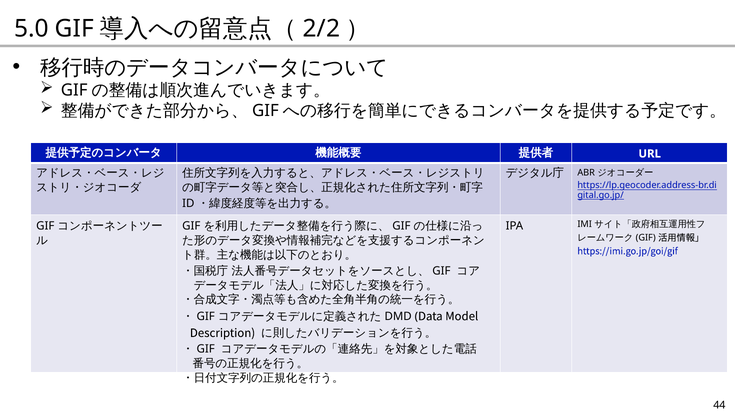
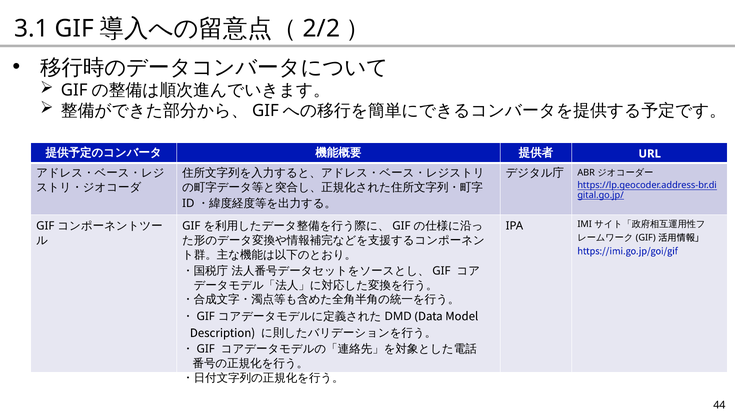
5.0: 5.0 -> 3.1
